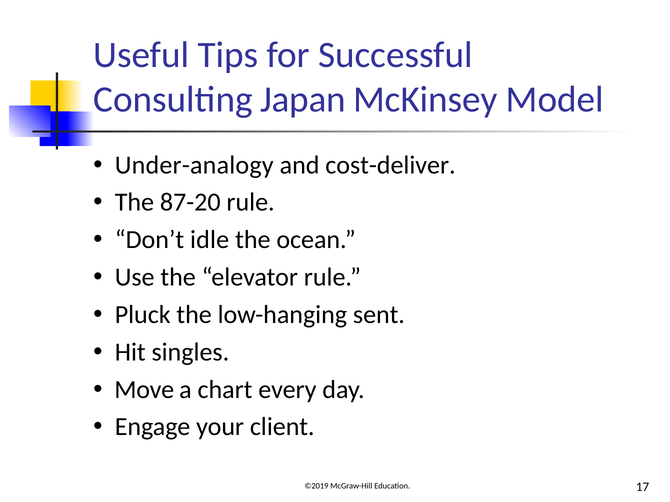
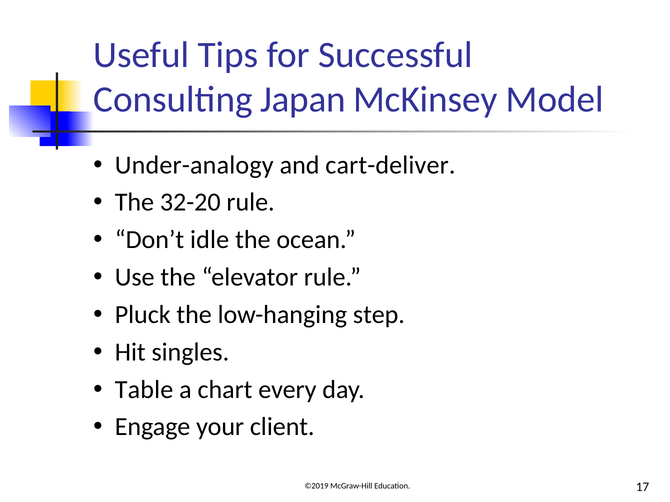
cost-deliver: cost-deliver -> cart-deliver
87-20: 87-20 -> 32-20
sent: sent -> step
Move: Move -> Table
